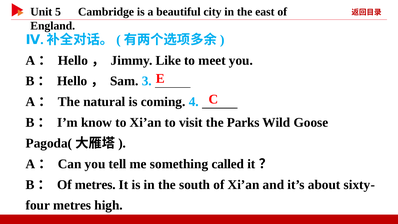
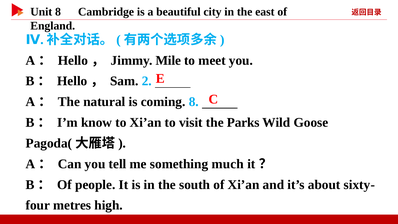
5 at (58, 12): 5 -> 8
Like: Like -> Mile
3: 3 -> 2
coming 4: 4 -> 8
called: called -> much
Of metres: metres -> people
